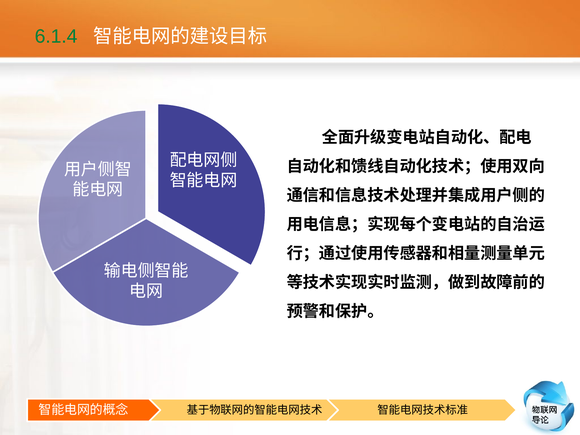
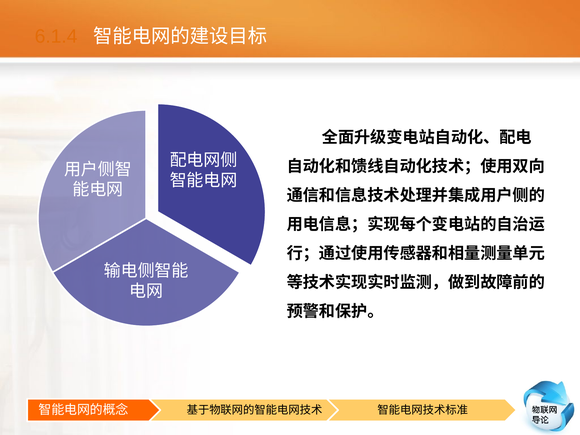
6.1.4 colour: green -> orange
